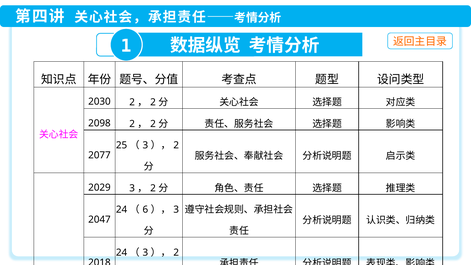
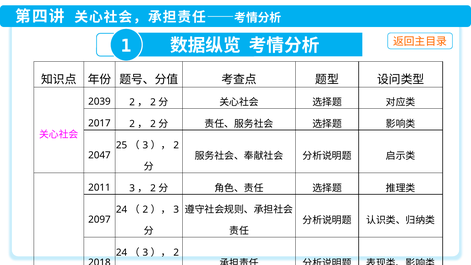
2030: 2030 -> 2039
2098 at (99, 123): 2098 -> 2017
2077: 2077 -> 2047
2029: 2029 -> 2011
6 at (145, 210): 6 -> 2
2047: 2047 -> 2097
